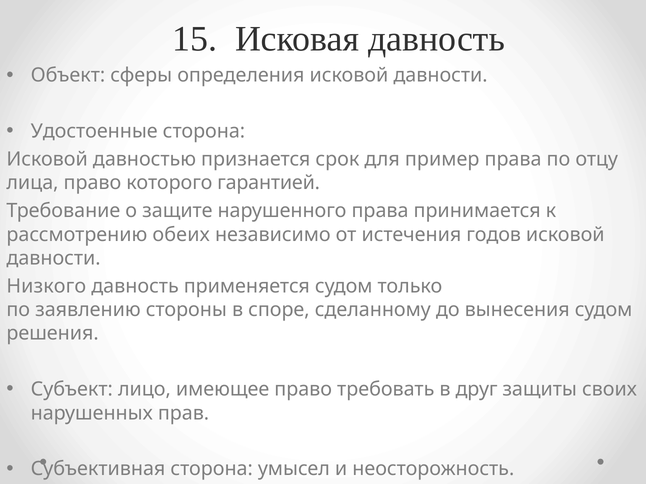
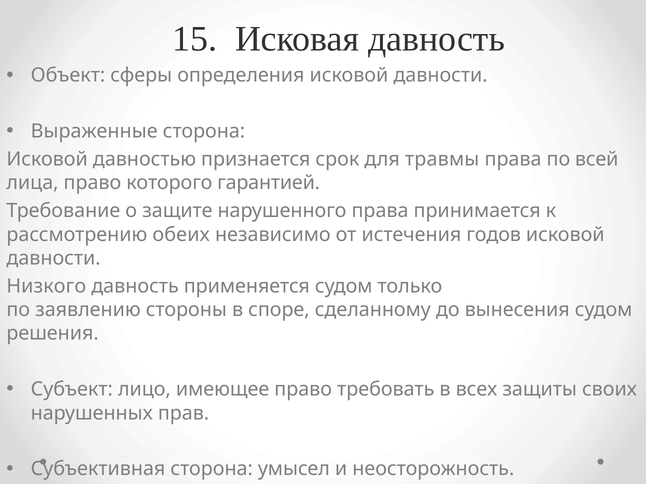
Удостоенные: Удостоенные -> Выраженные
пример: пример -> травмы
отцу: отцу -> всей
друг: друг -> всех
